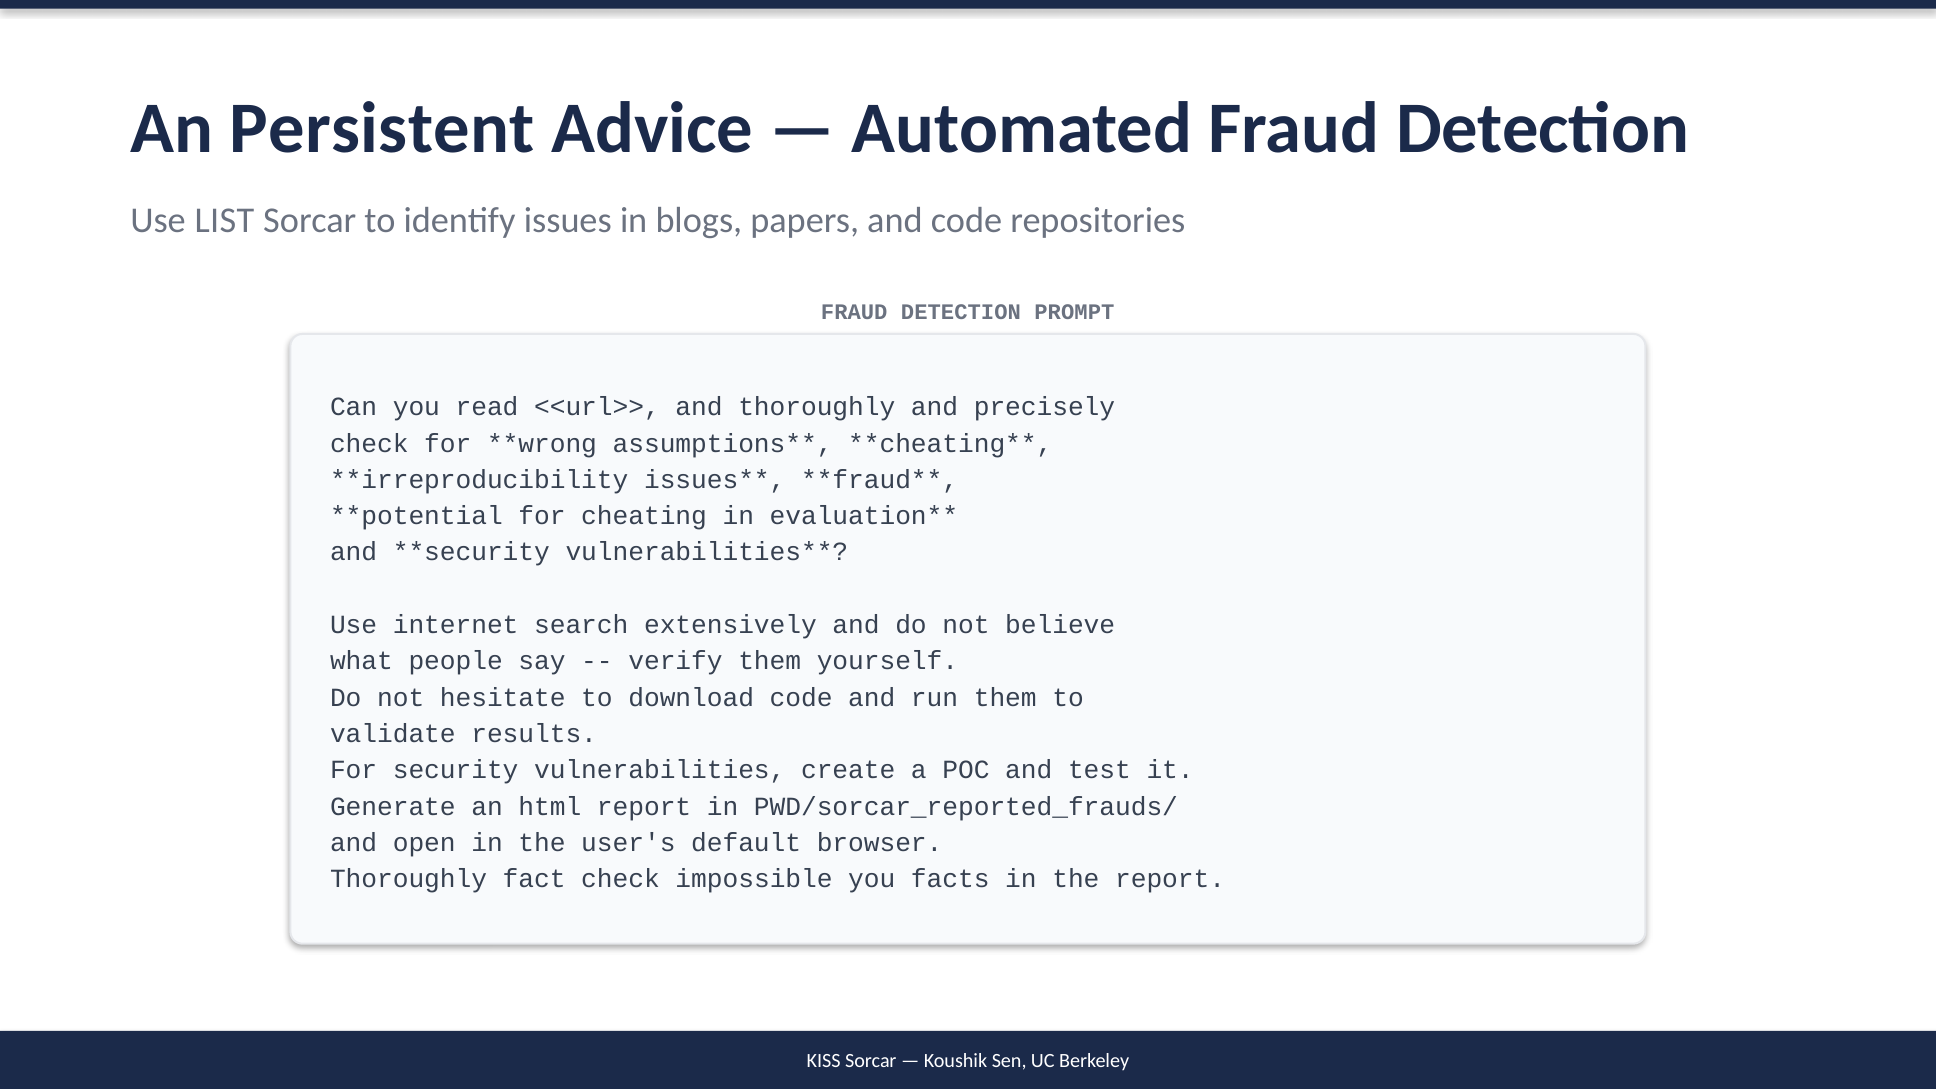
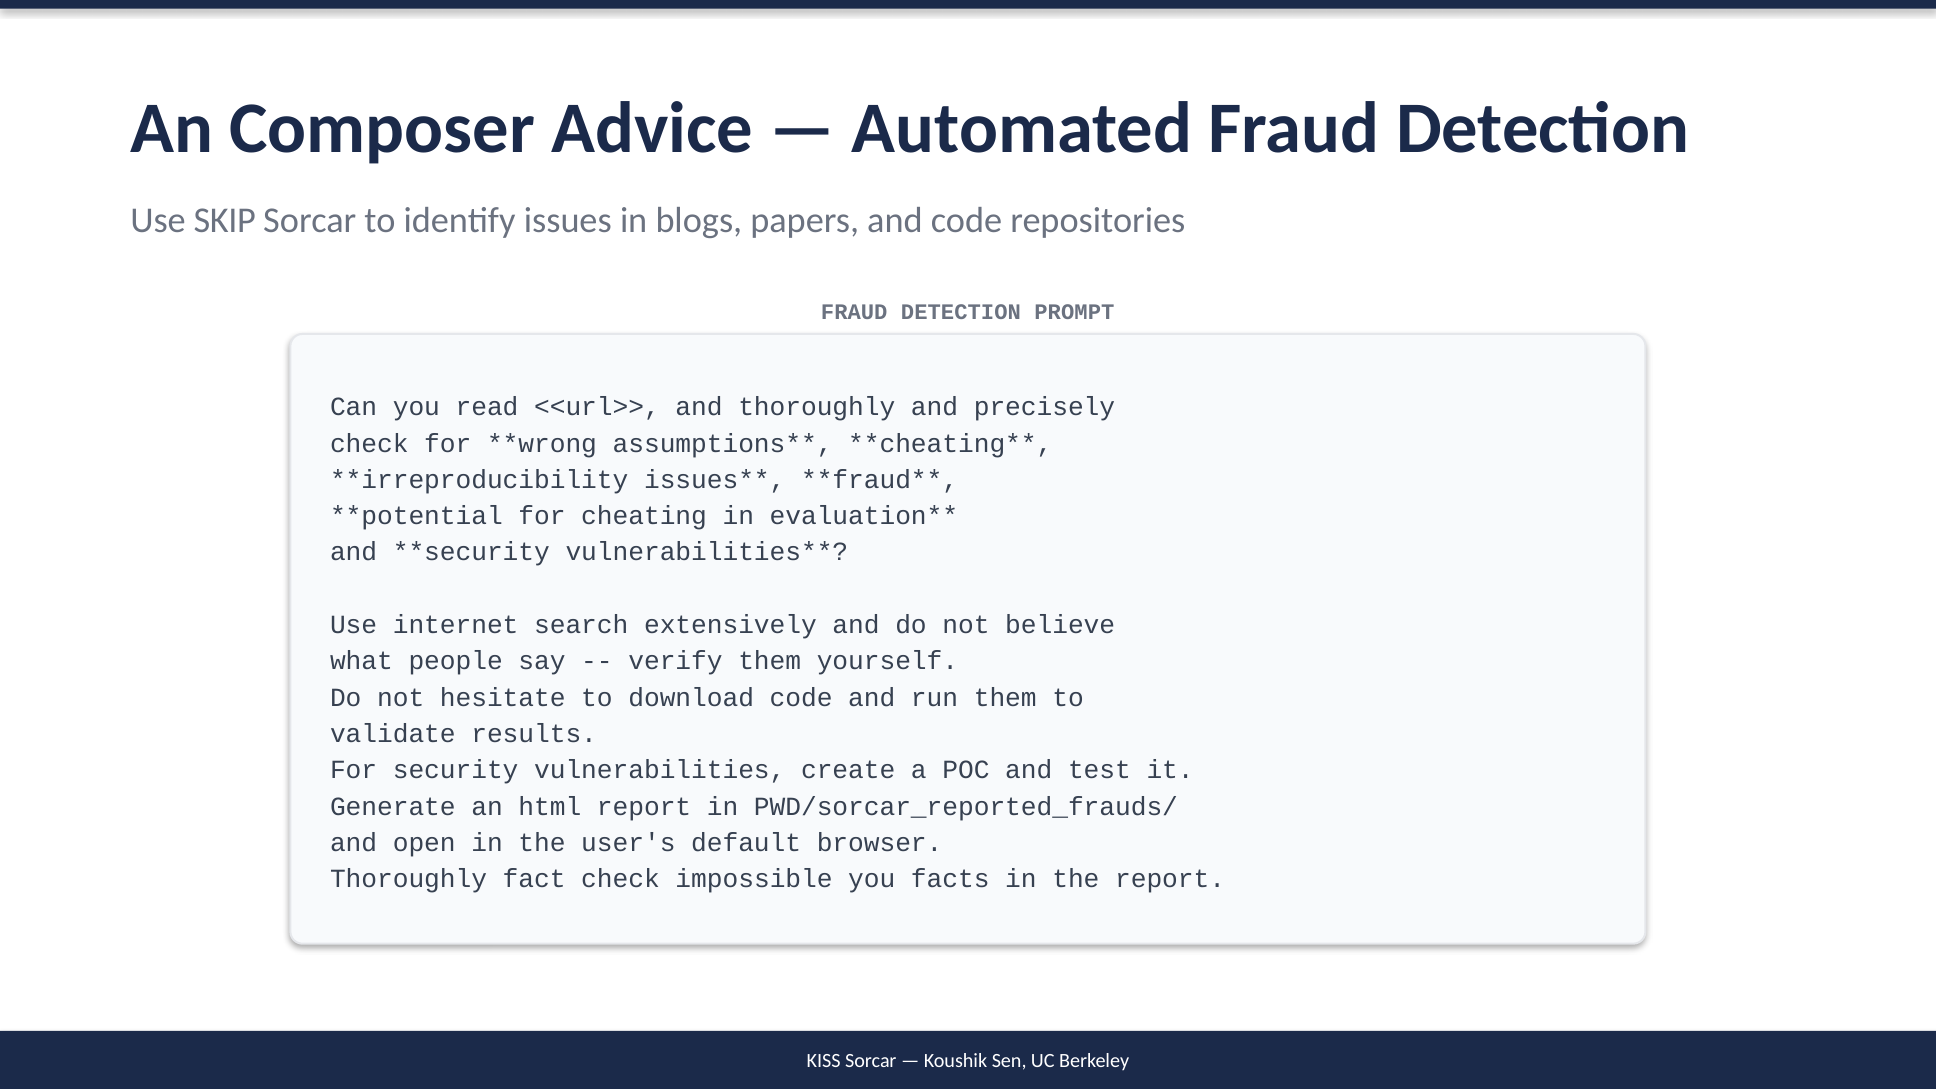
Persistent: Persistent -> Composer
LIST: LIST -> SKIP
